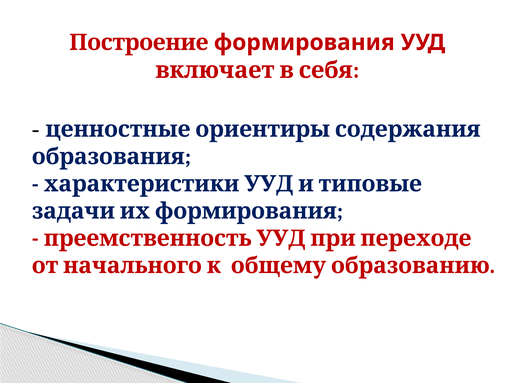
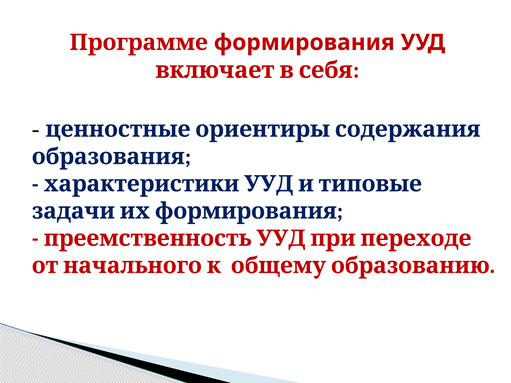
Построение: Построение -> Программе
